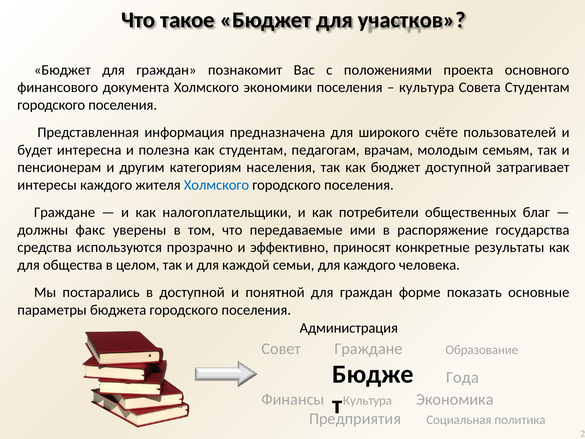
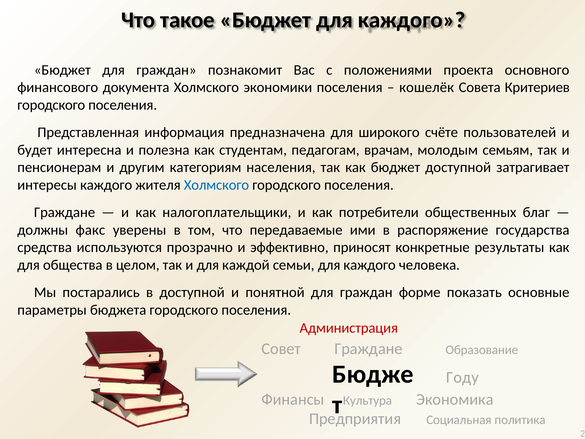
Бюджет для участков: участков -> каждого
культура at (427, 87): культура -> кошелёк
Совета Студентам: Студентам -> Критериев
Администрация colour: black -> red
Года: Года -> Году
